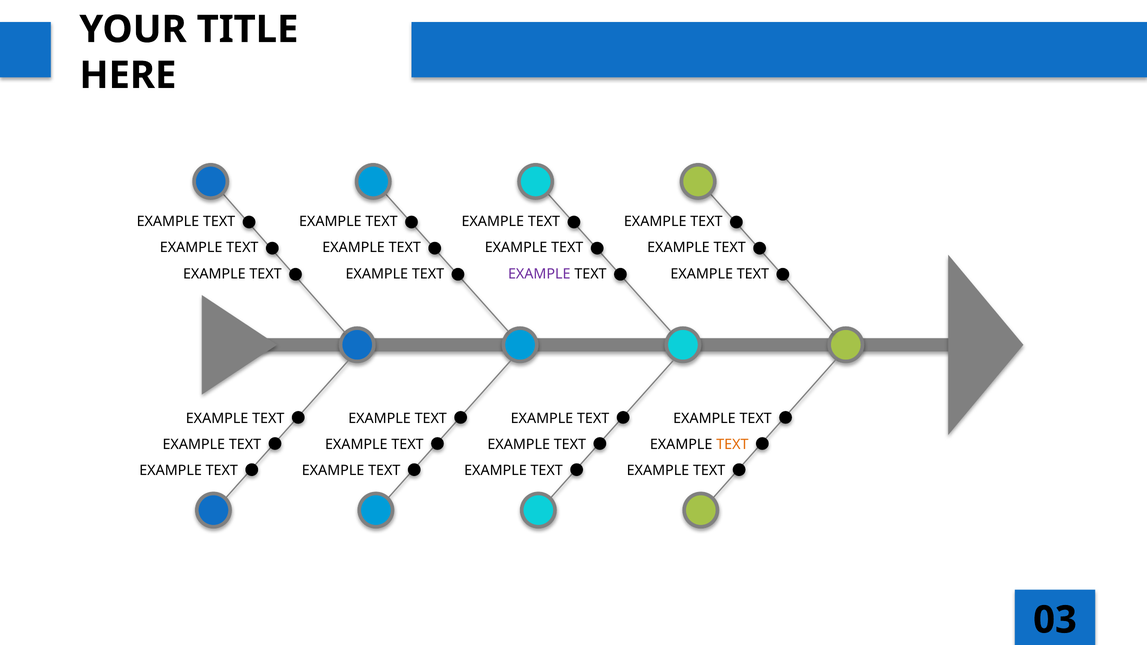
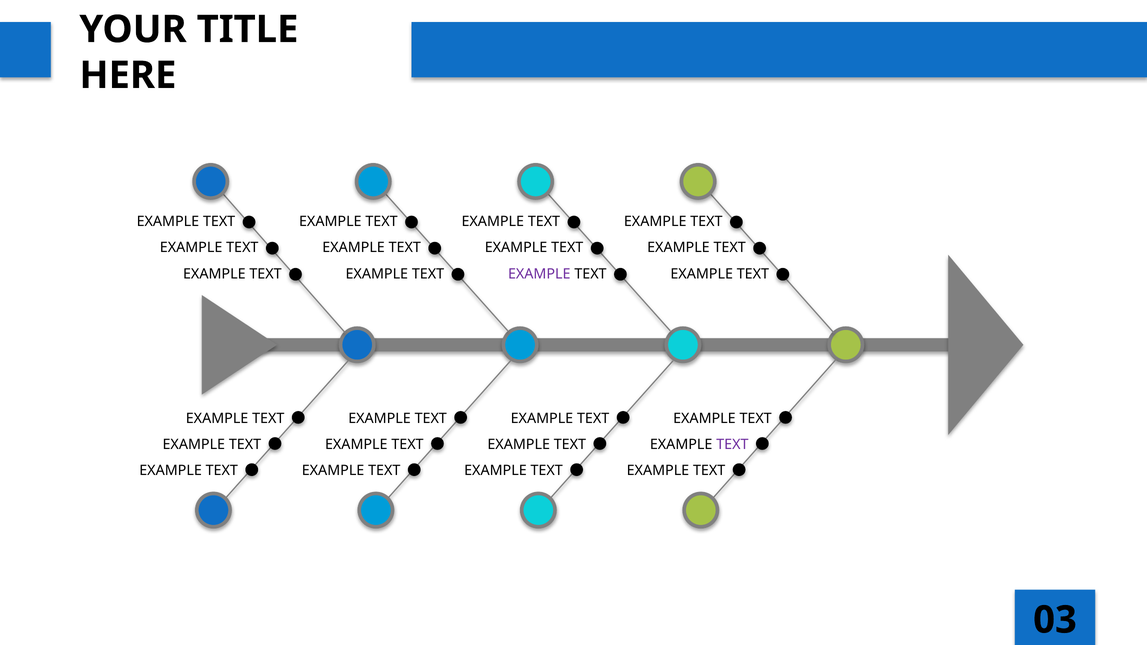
TEXT at (732, 445) colour: orange -> purple
